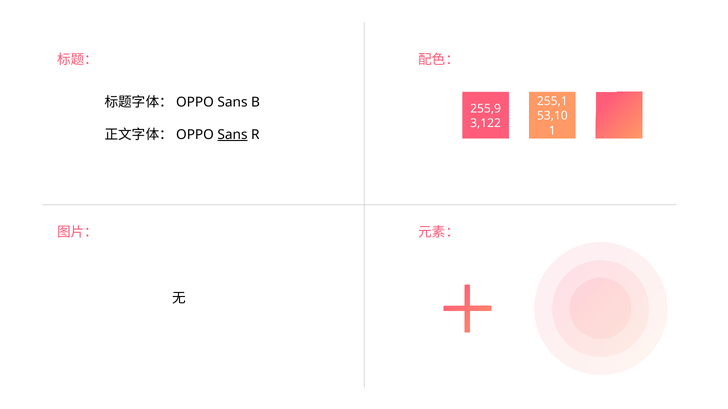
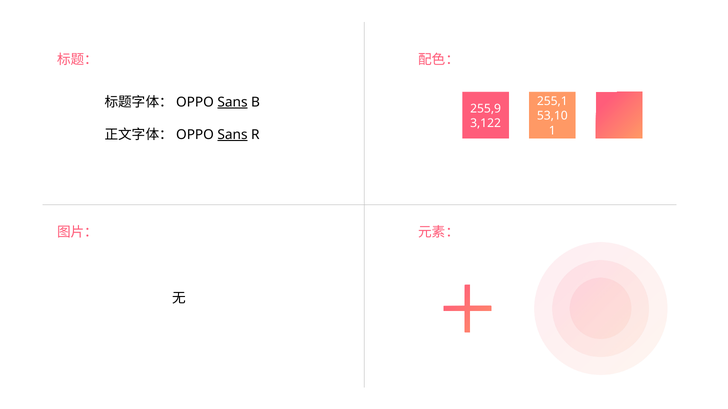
Sans at (232, 102) underline: none -> present
